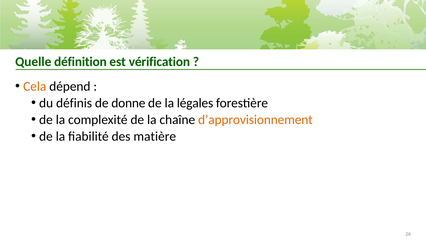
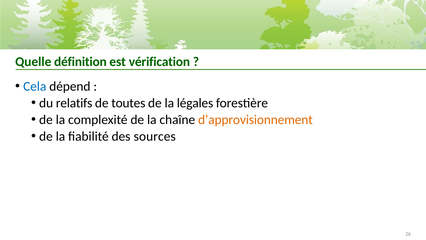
Cela colour: orange -> blue
définis: définis -> relatifs
donne: donne -> toutes
matière: matière -> sources
